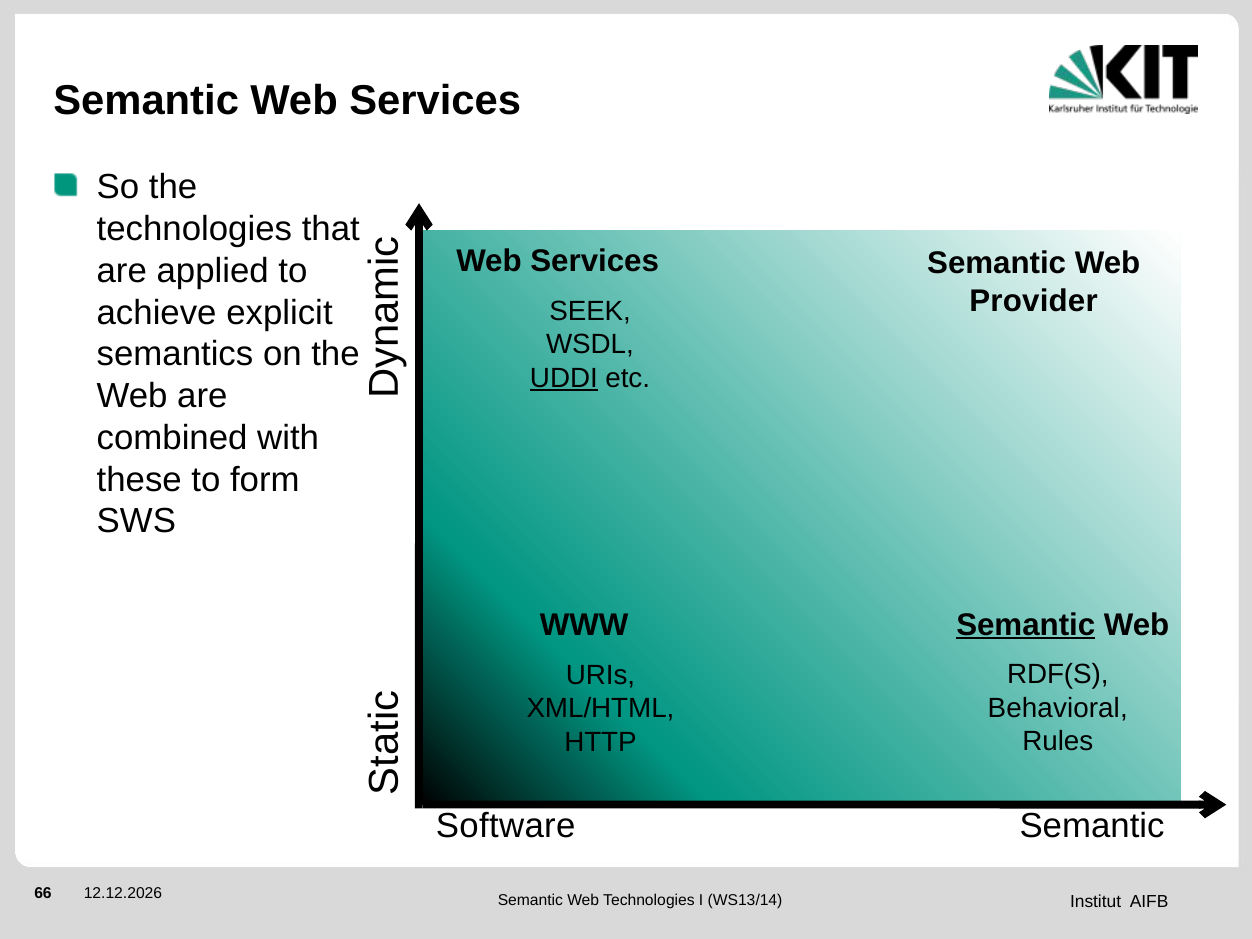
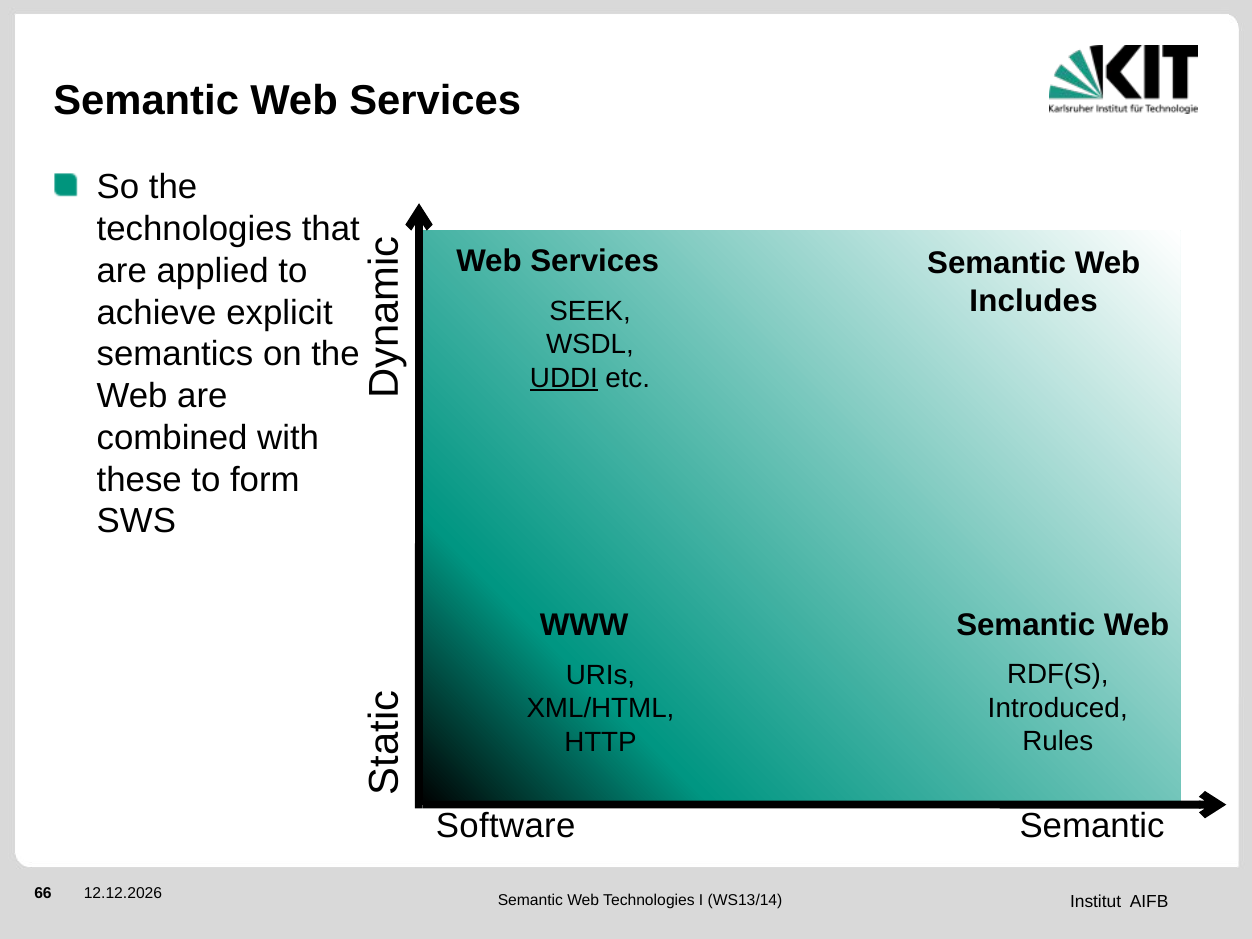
Provider: Provider -> Includes
Semantic at (1026, 625) underline: present -> none
Behavioral: Behavioral -> Introduced
